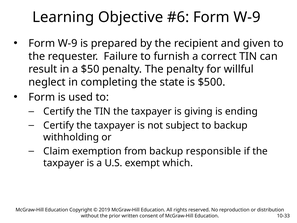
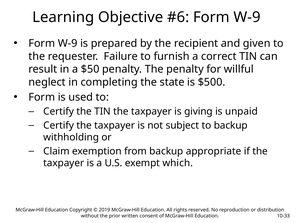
ending: ending -> unpaid
responsible: responsible -> appropriate
